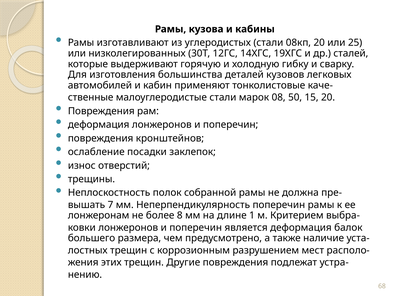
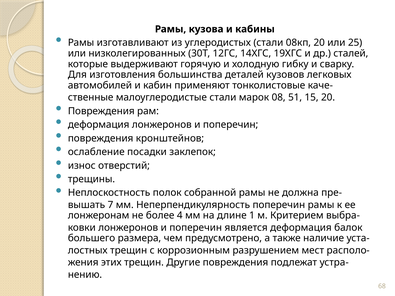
50: 50 -> 51
8: 8 -> 4
